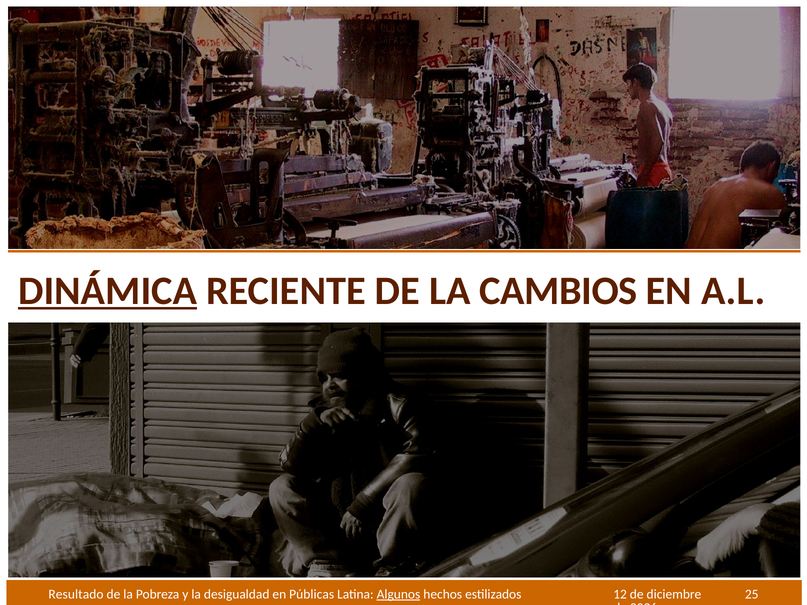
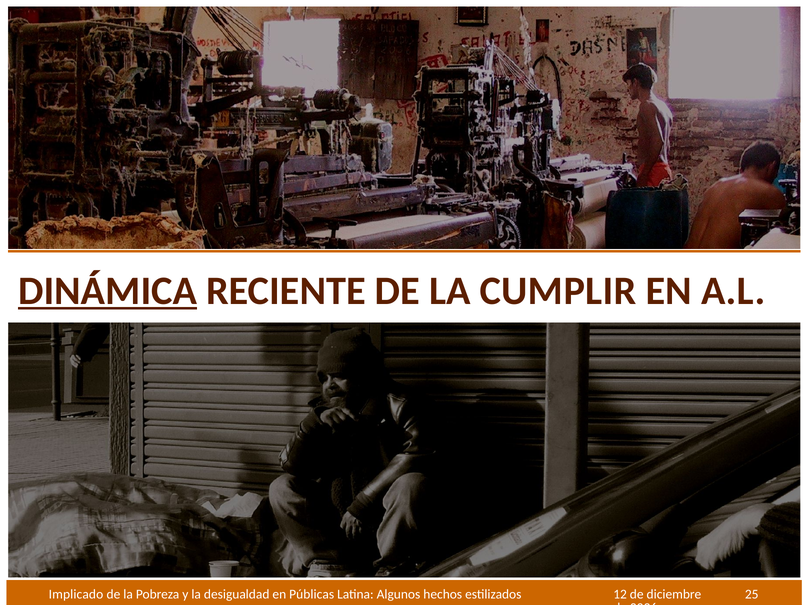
CAMBIOS: CAMBIOS -> CUMPLIR
Resultado: Resultado -> Implicado
Algunos underline: present -> none
